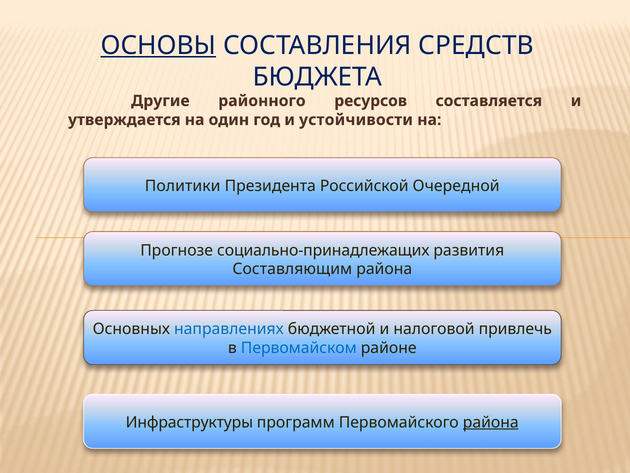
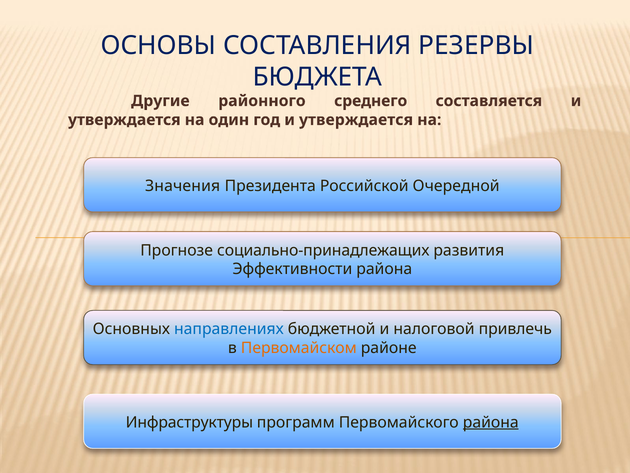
ОСНОВЫ underline: present -> none
СРЕДСТВ: СРЕДСТВ -> РЕЗЕРВЫ
ресурсов: ресурсов -> среднего
год и устойчивости: устойчивости -> утверждается
Политики: Политики -> Значения
Составляющим: Составляющим -> Эффективности
Первомайском colour: blue -> orange
